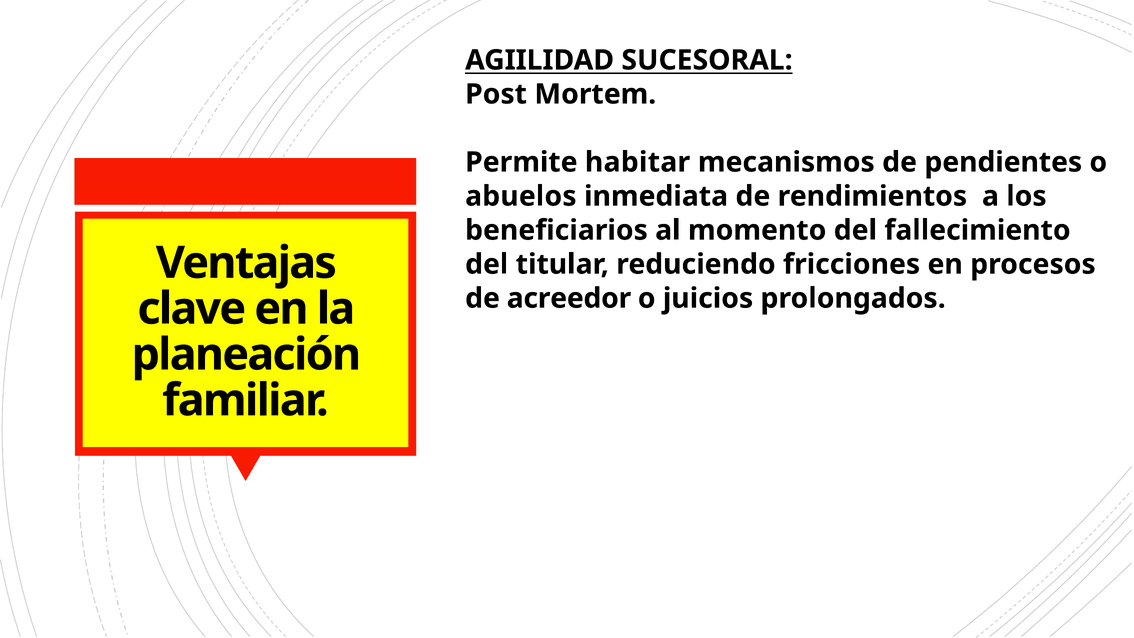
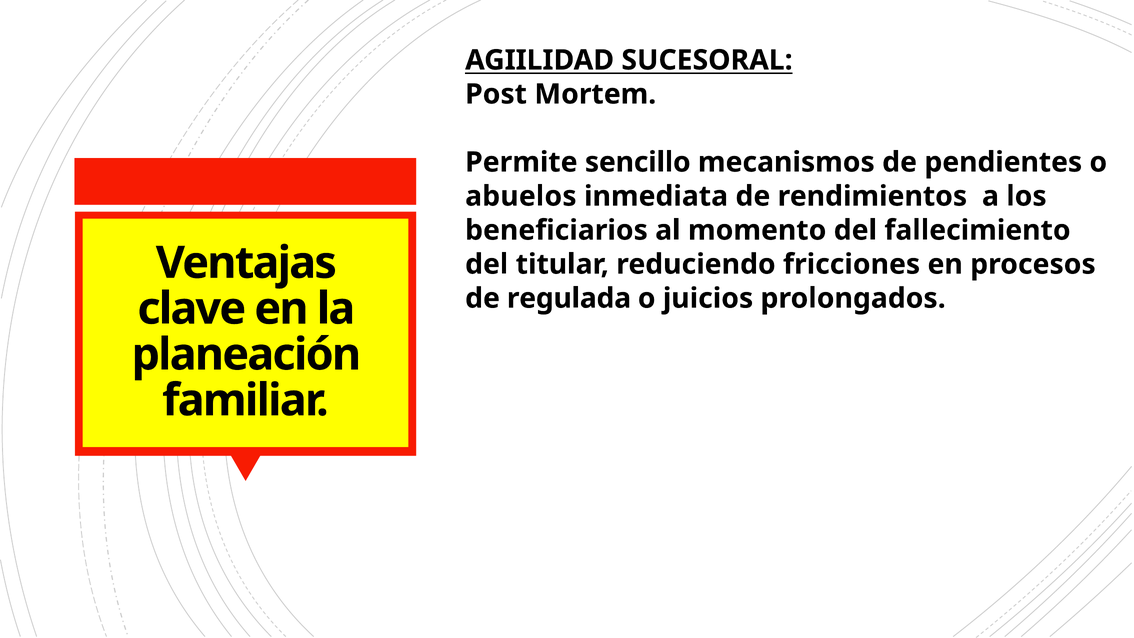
habitar: habitar -> sencillo
acreedor: acreedor -> regulada
